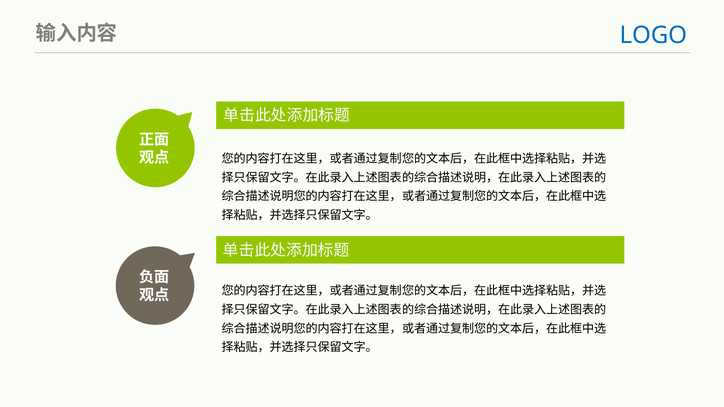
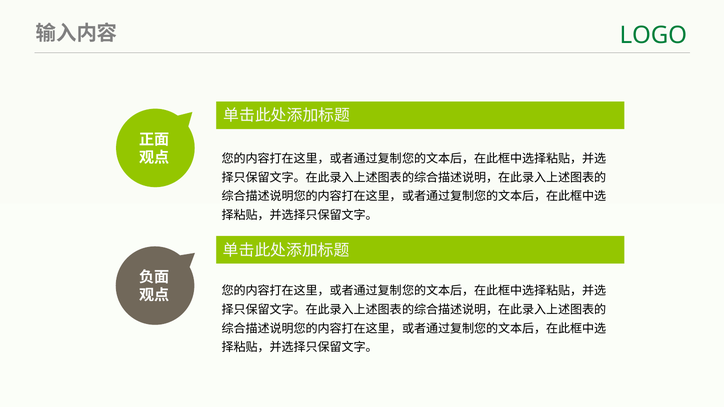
LOGO colour: blue -> green
